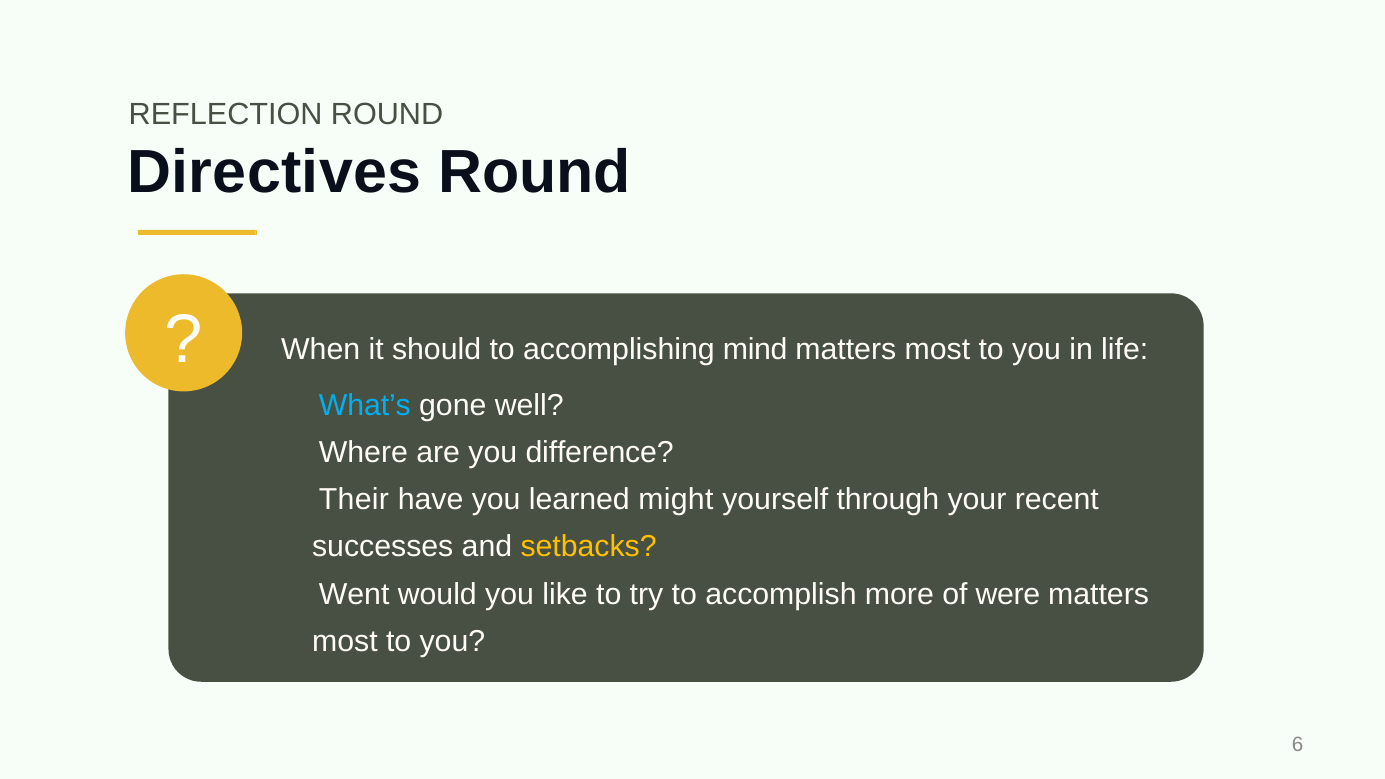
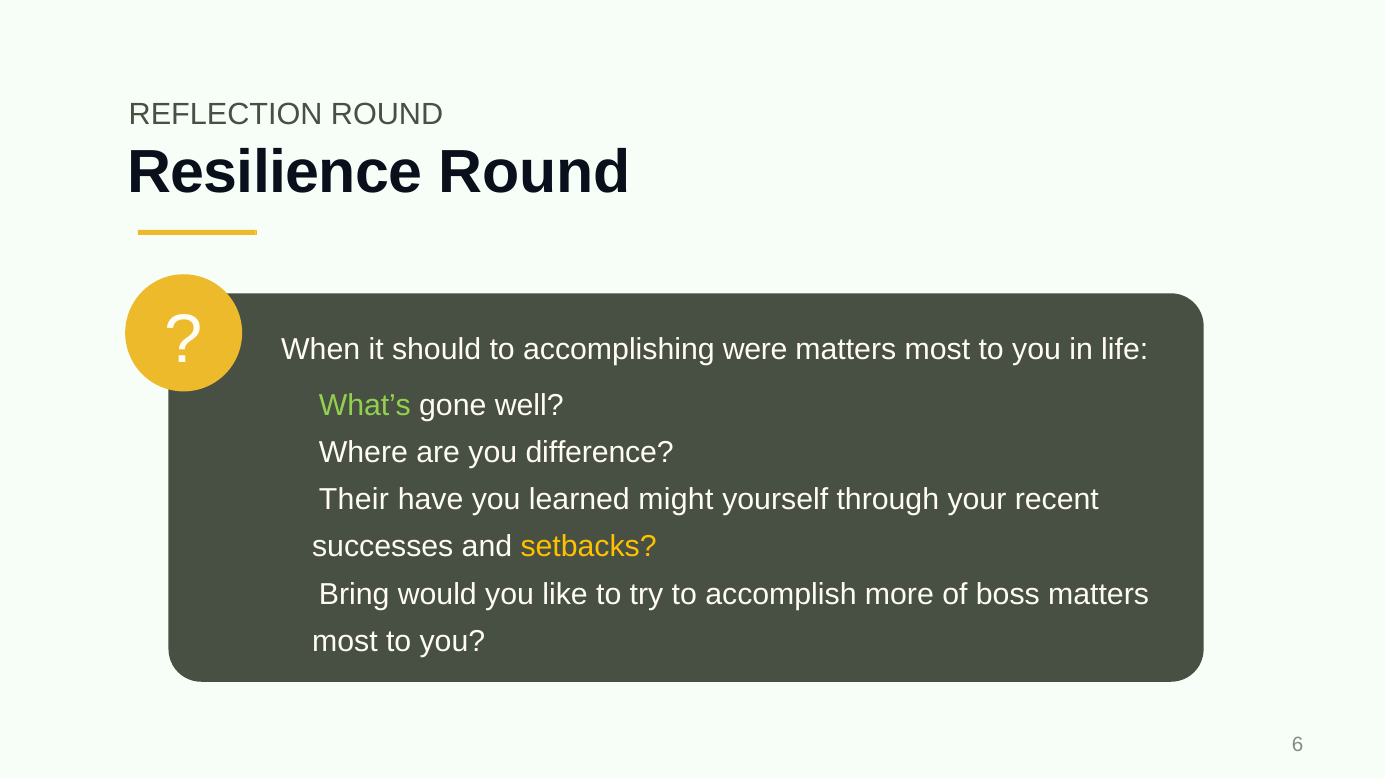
Directives: Directives -> Resilience
mind: mind -> were
What’s colour: light blue -> light green
Went: Went -> Bring
were: were -> boss
